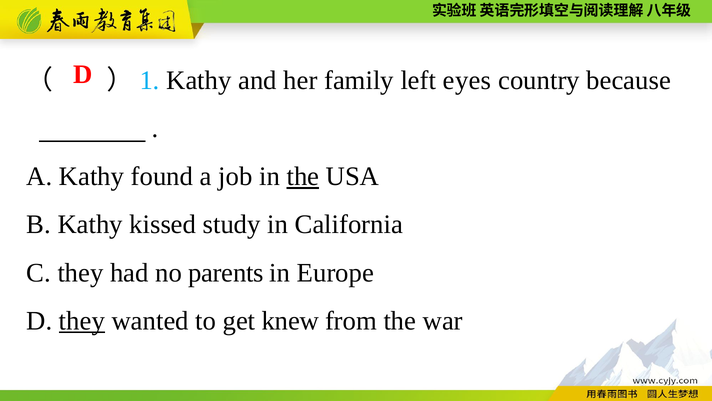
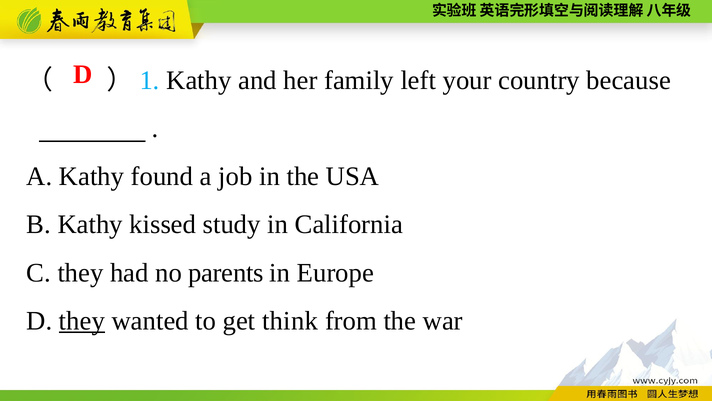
eyes: eyes -> your
the at (303, 176) underline: present -> none
knew: knew -> think
